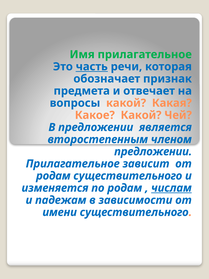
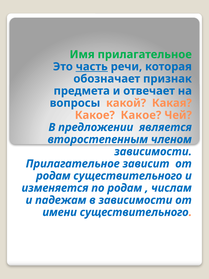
Какое Какой: Какой -> Какое
предложении at (153, 151): предложении -> зависимости
числам underline: present -> none
